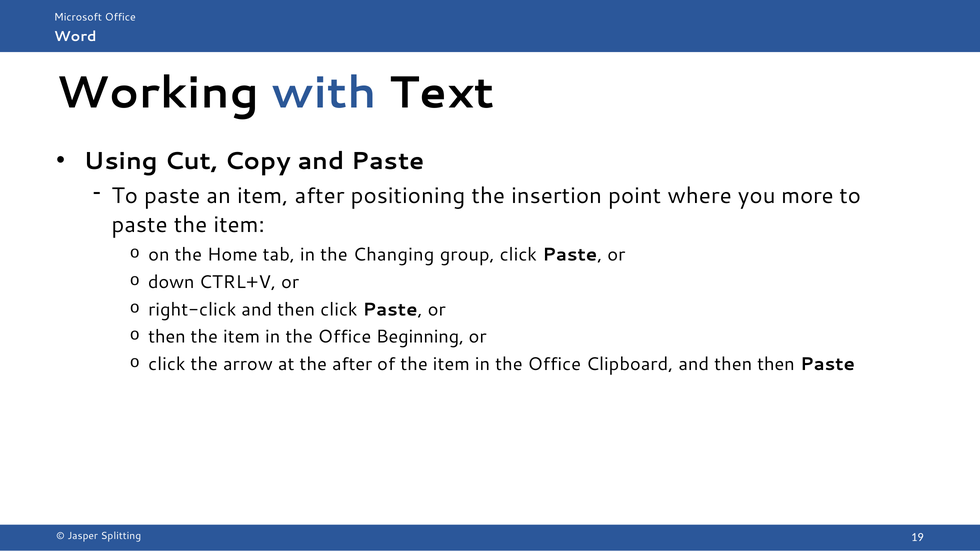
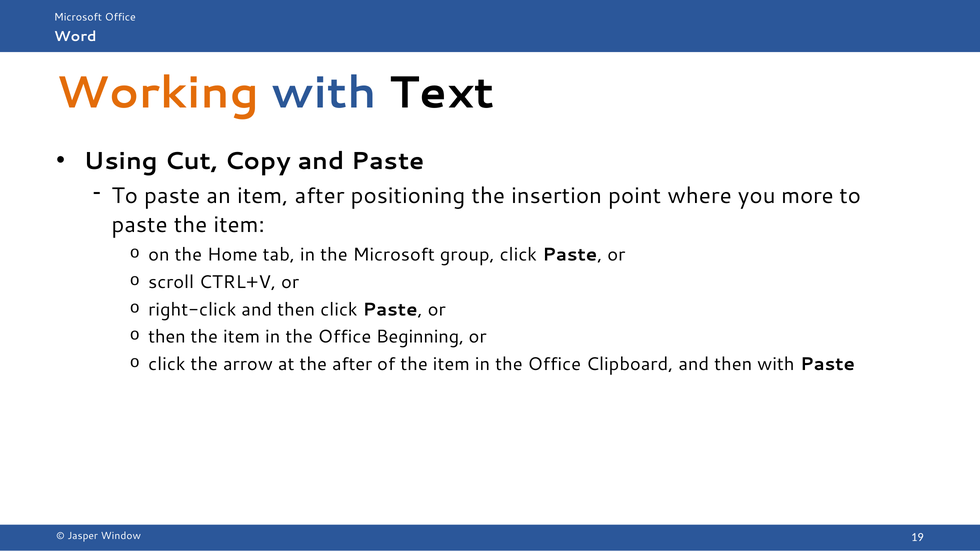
Working colour: black -> orange
the Changing: Changing -> Microsoft
down: down -> scroll
then then: then -> with
Splitting: Splitting -> Window
